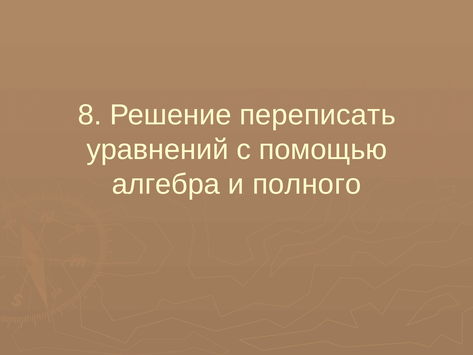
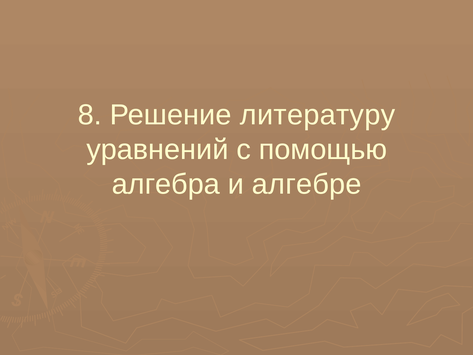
переписать: переписать -> литературу
полного: полного -> алгебре
